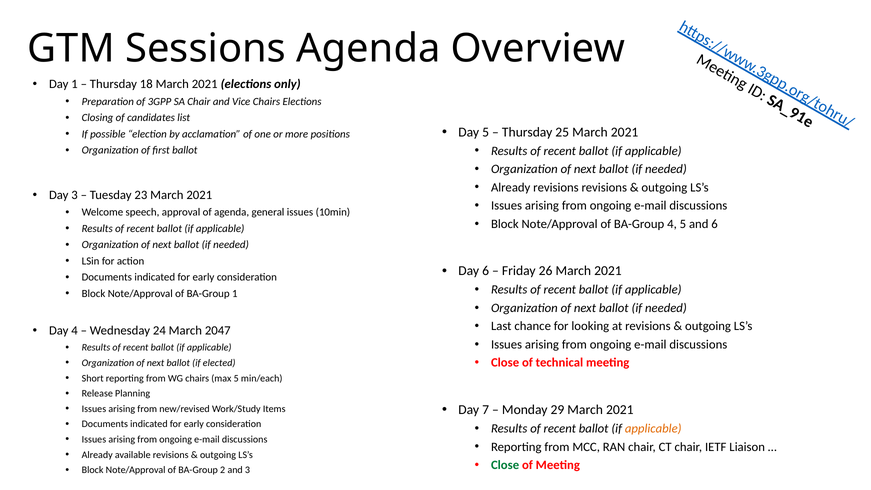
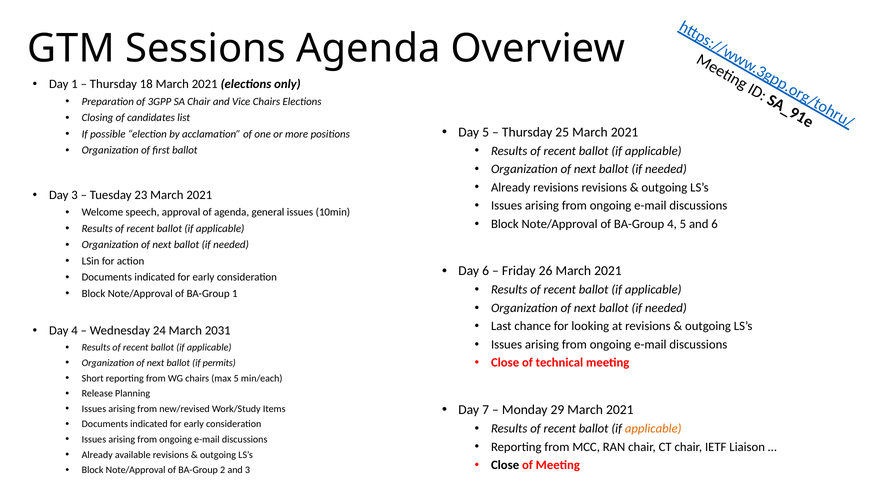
2047: 2047 -> 2031
elected: elected -> permits
Close at (505, 465) colour: green -> black
